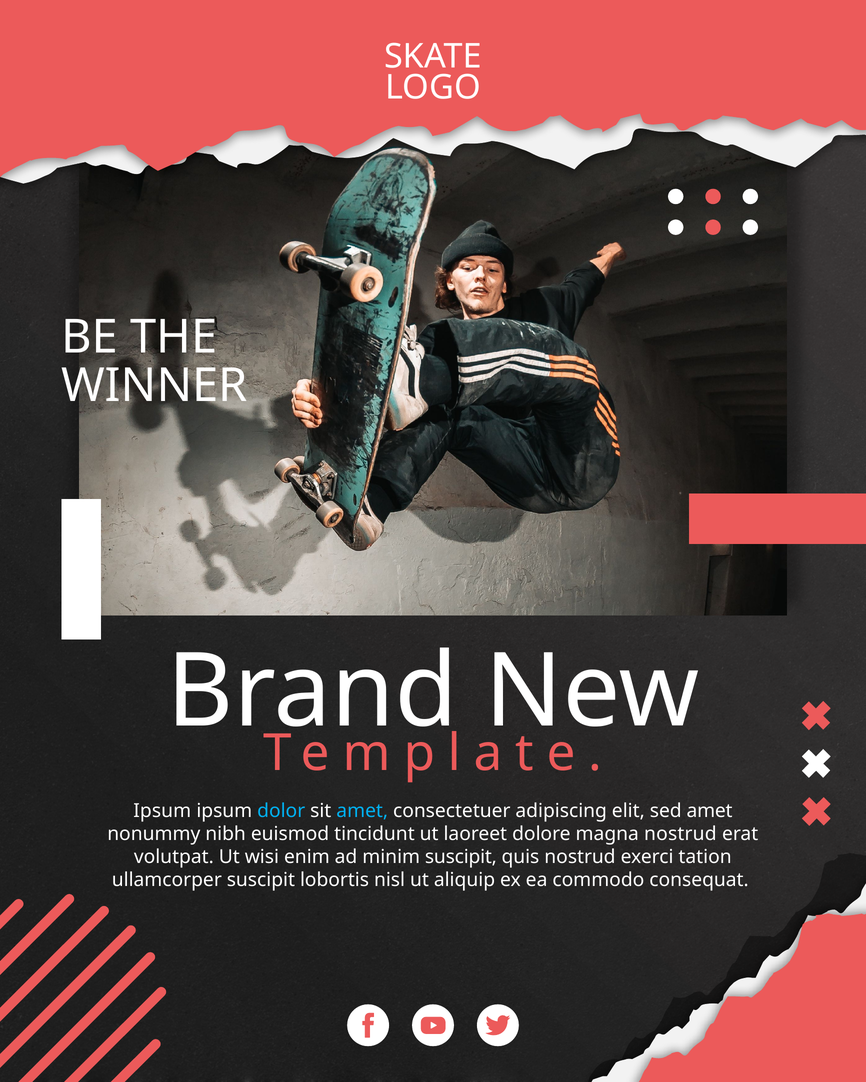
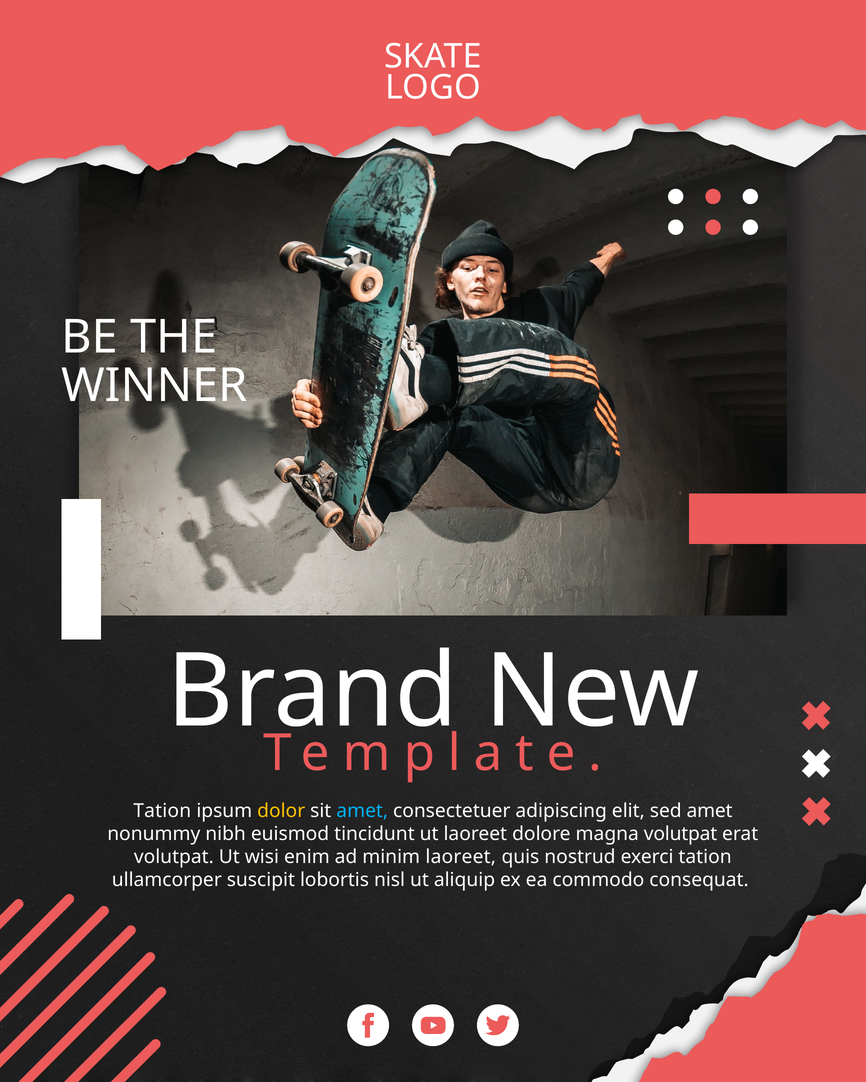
Ipsum at (162, 811): Ipsum -> Tation
dolor colour: light blue -> yellow
magna nostrud: nostrud -> volutpat
minim suscipit: suscipit -> laoreet
